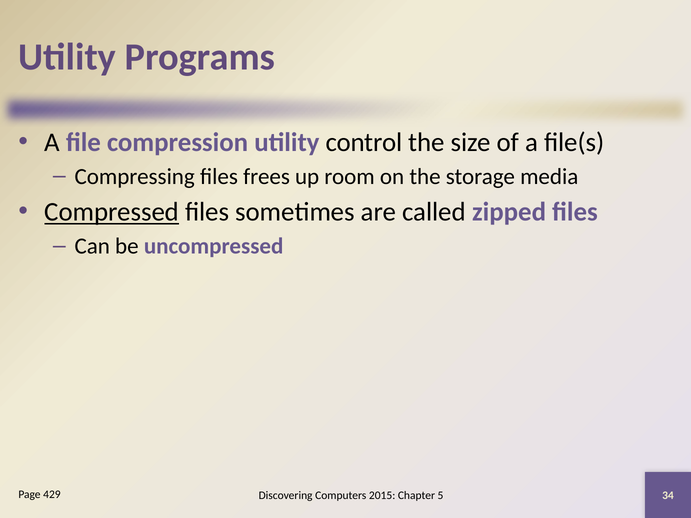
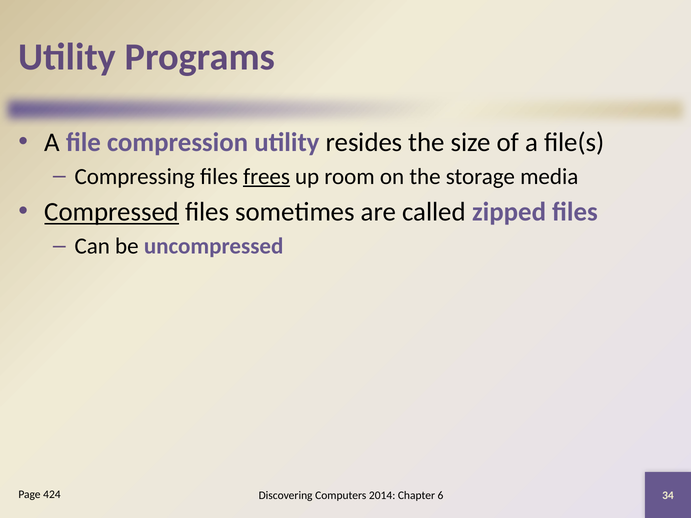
control: control -> resides
frees underline: none -> present
429: 429 -> 424
2015: 2015 -> 2014
5: 5 -> 6
